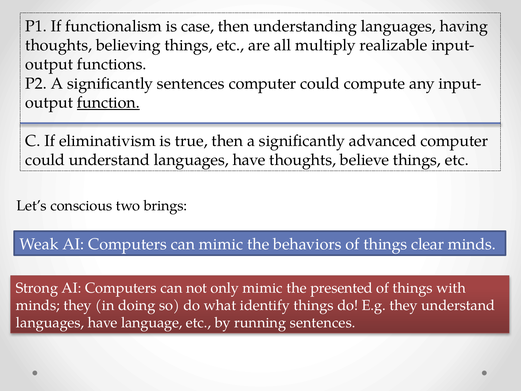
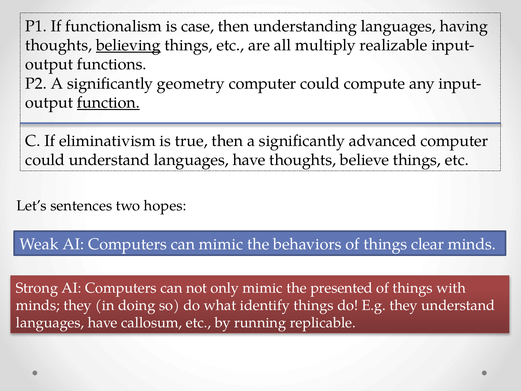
believing underline: none -> present
significantly sentences: sentences -> geometry
conscious: conscious -> sentences
brings: brings -> hopes
language: language -> callosum
running sentences: sentences -> replicable
